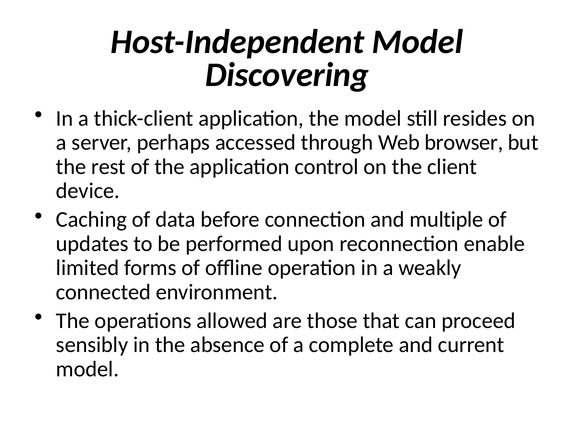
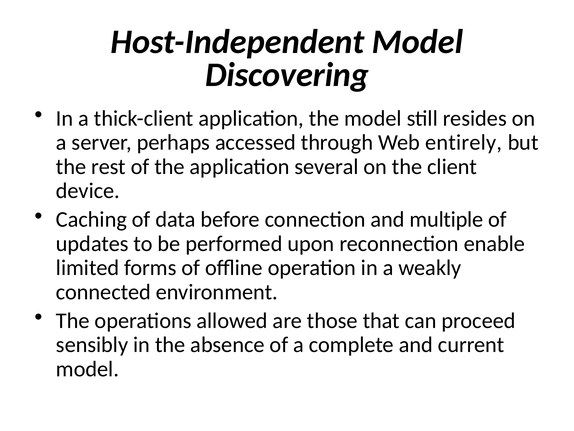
browser: browser -> entirely
control: control -> several
